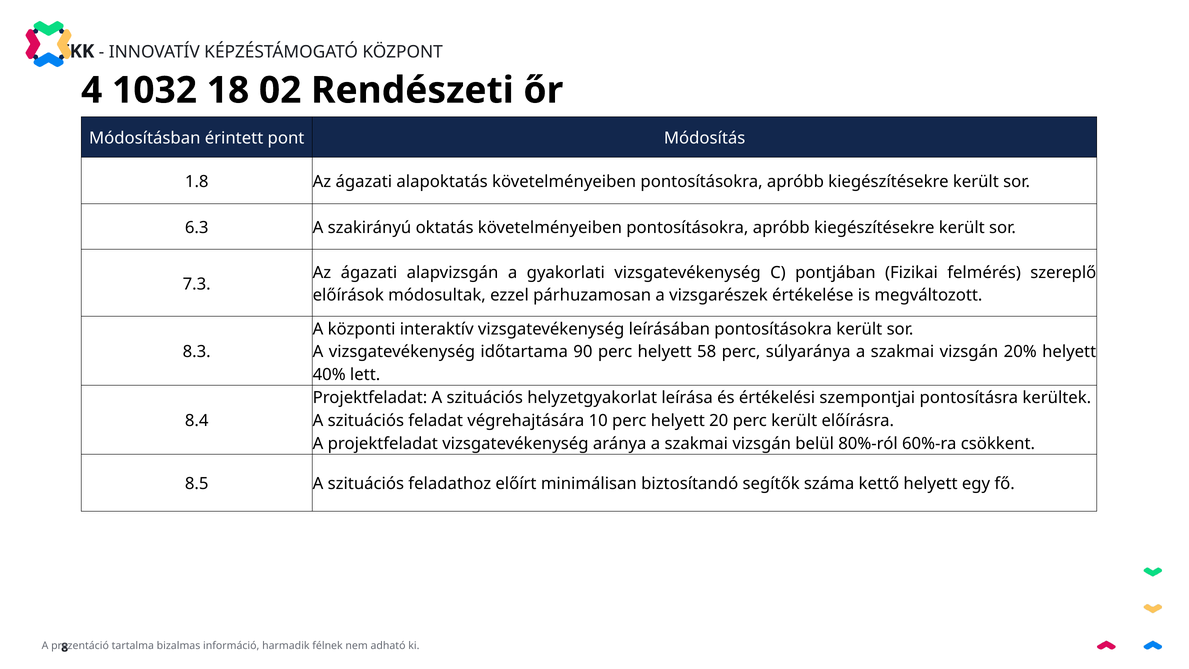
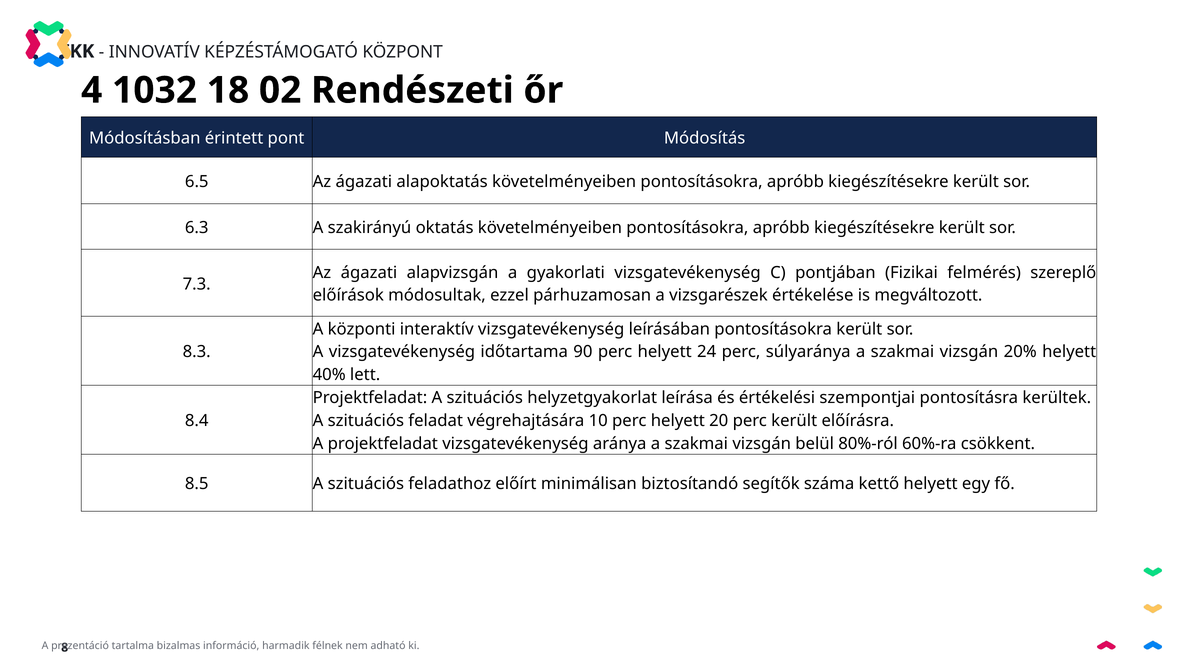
1.8: 1.8 -> 6.5
58: 58 -> 24
